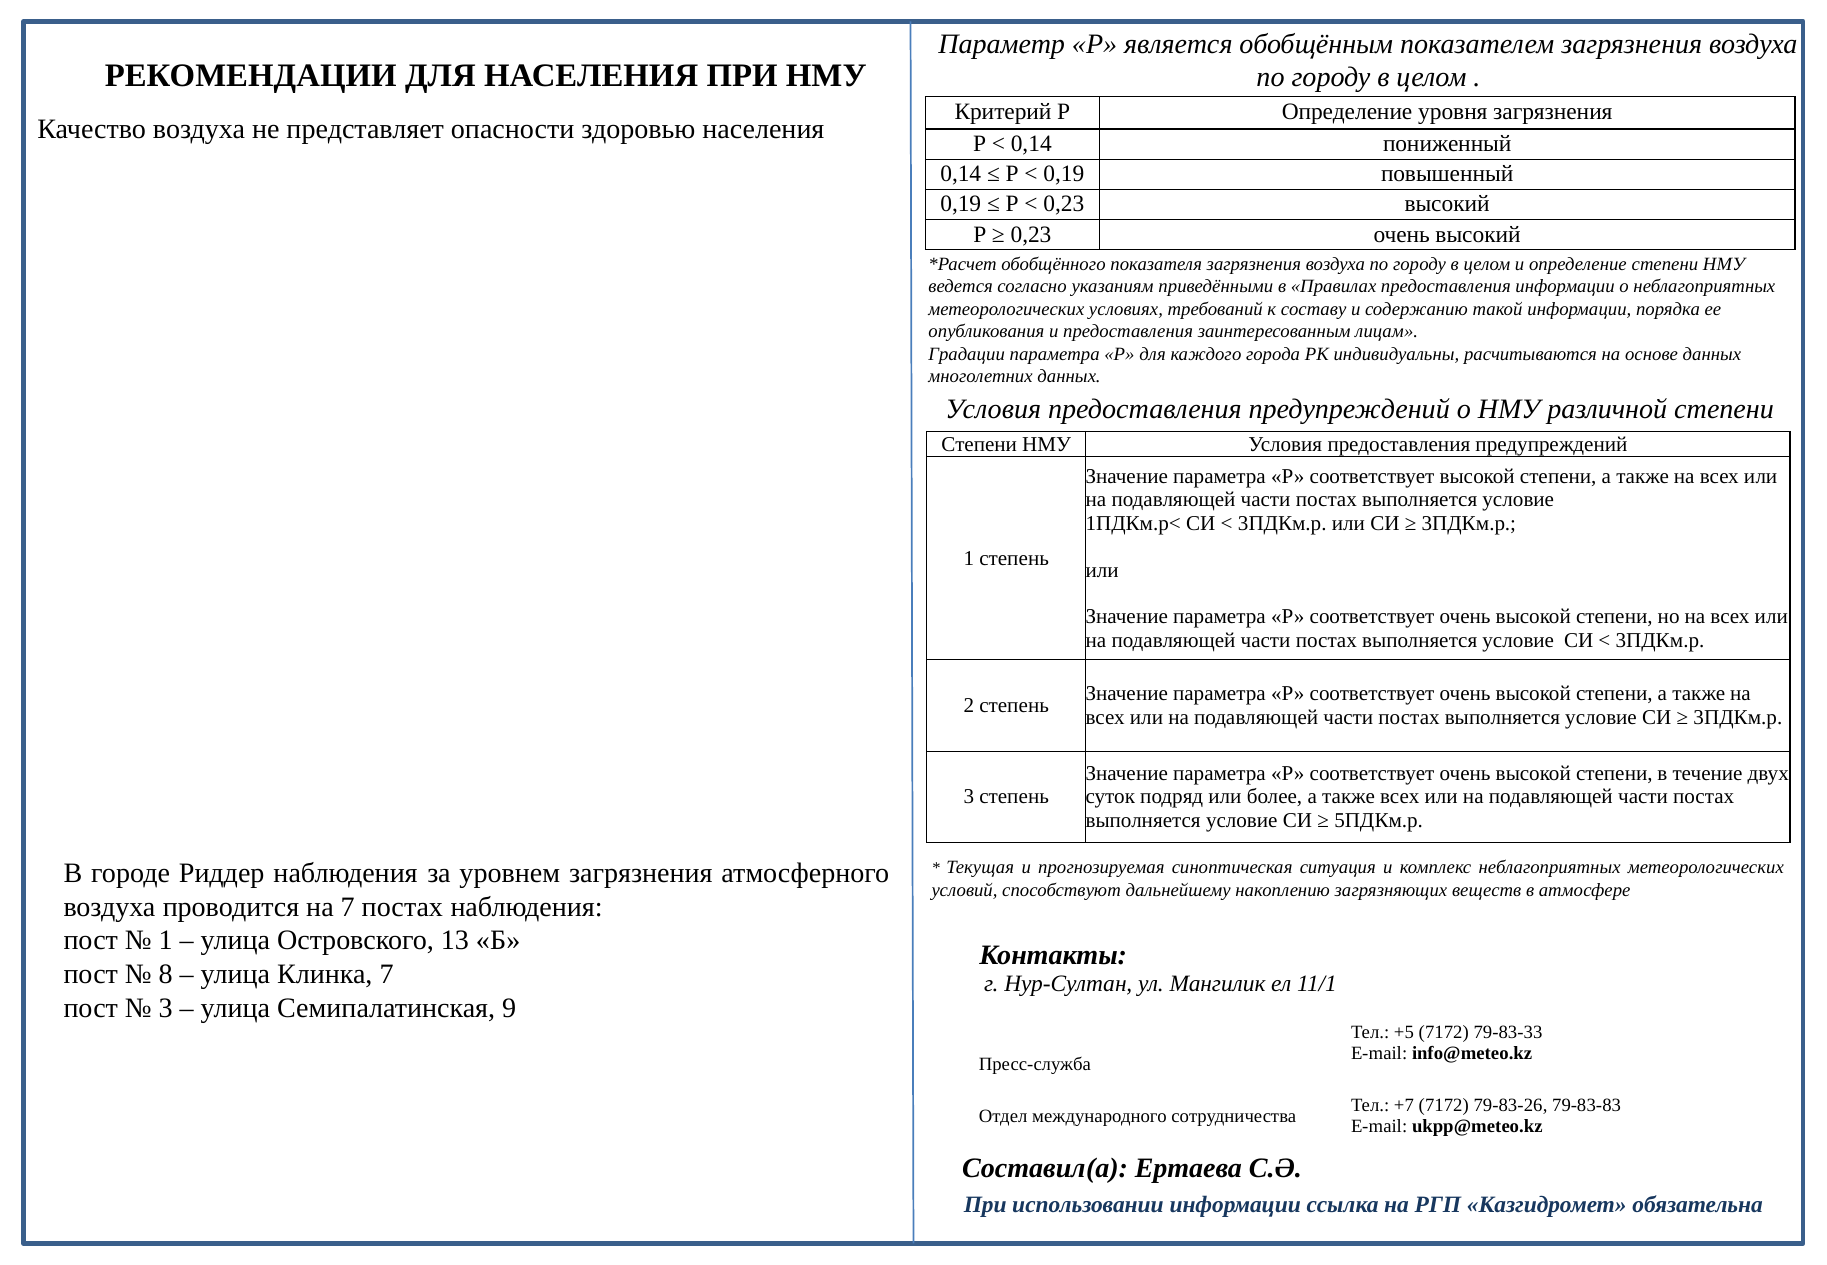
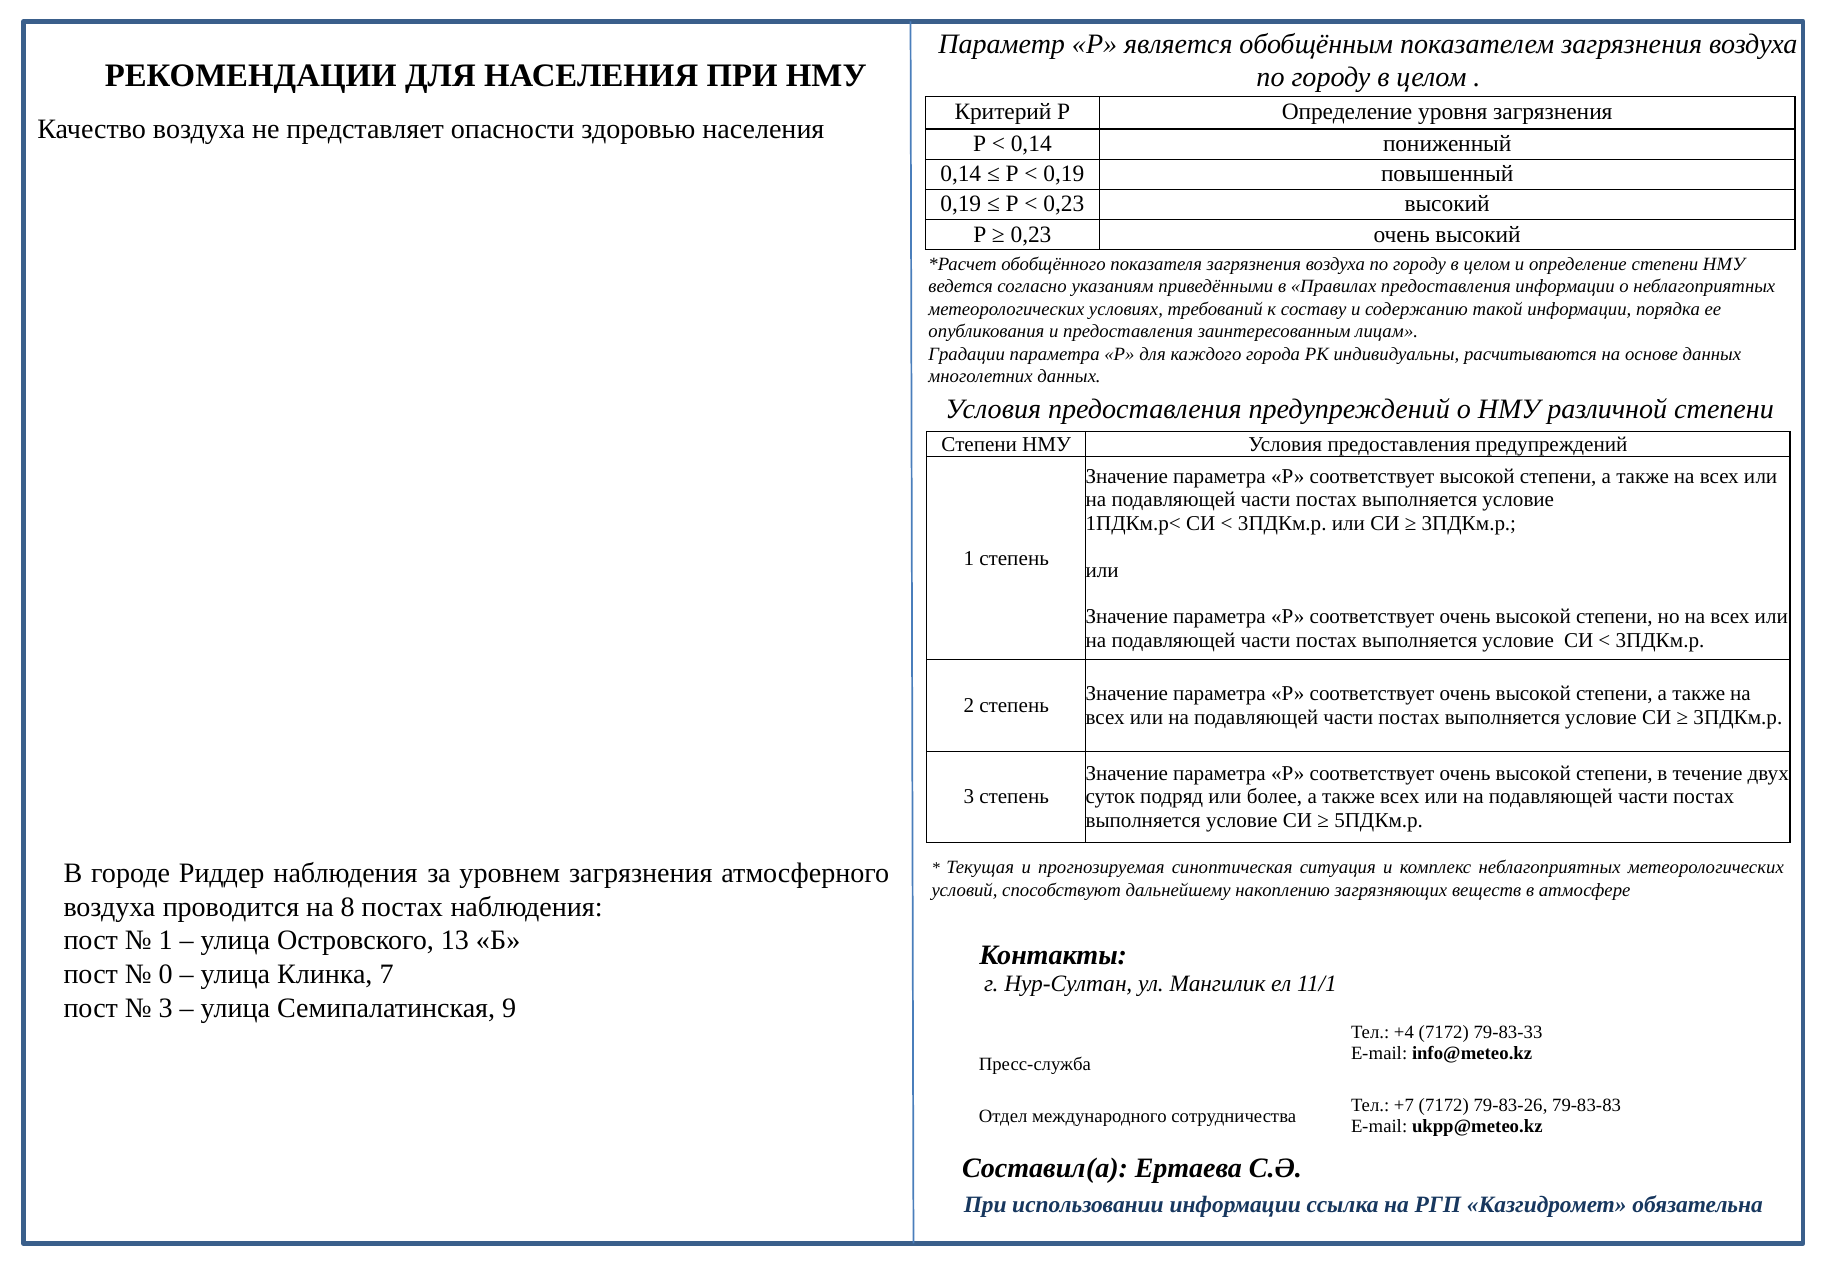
на 7: 7 -> 8
8: 8 -> 0
+5: +5 -> +4
